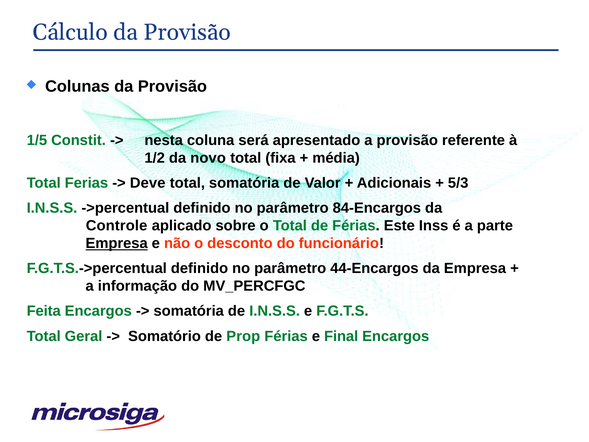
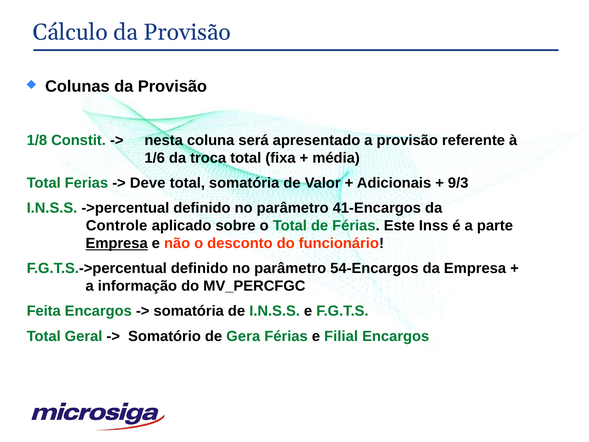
1/5: 1/5 -> 1/8
1/2: 1/2 -> 1/6
novo: novo -> troca
5/3: 5/3 -> 9/3
84-Encargos: 84-Encargos -> 41-Encargos
44-Encargos: 44-Encargos -> 54-Encargos
Prop: Prop -> Gera
Final: Final -> Filial
